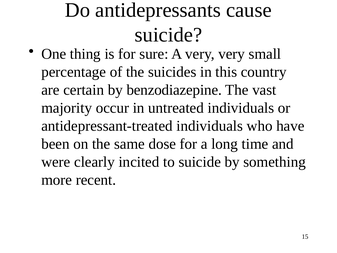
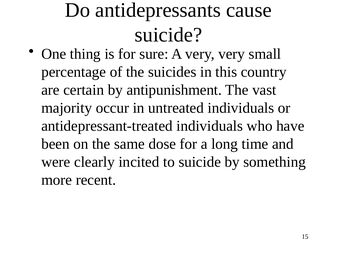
benzodiazepine: benzodiazepine -> antipunishment
